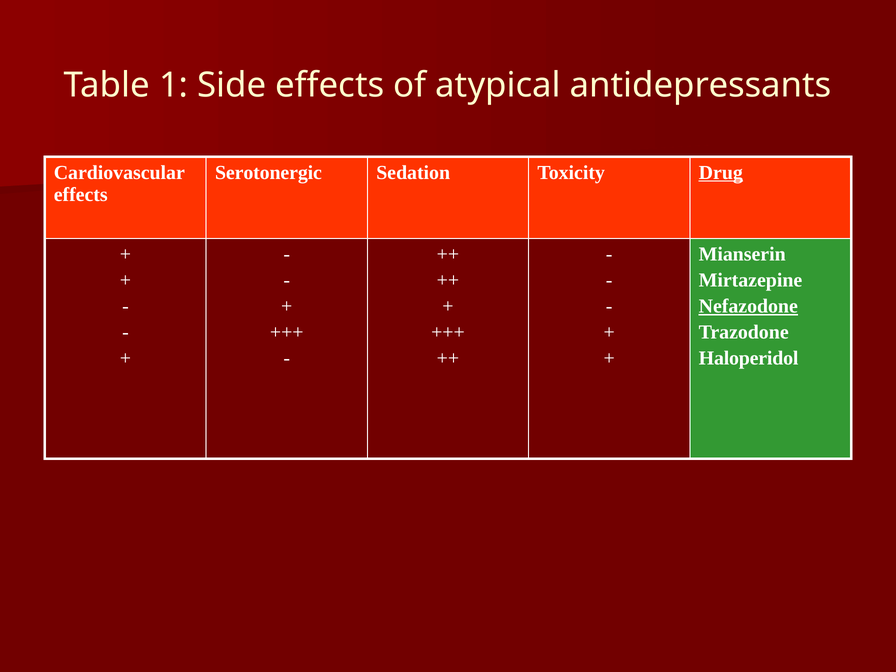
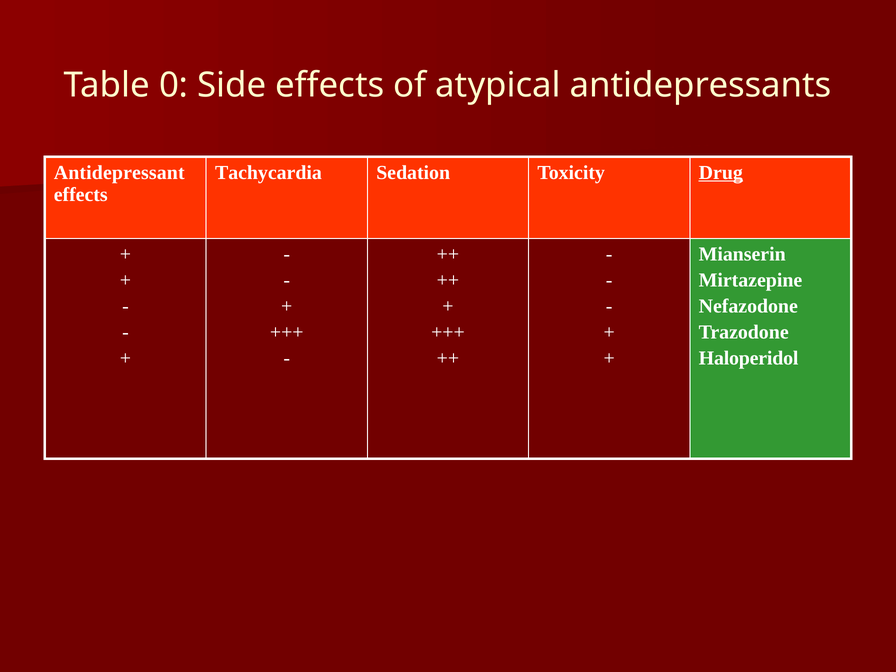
1: 1 -> 0
Cardiovascular: Cardiovascular -> Antidepressant
Serotonergic: Serotonergic -> Tachycardia
Nefazodone underline: present -> none
